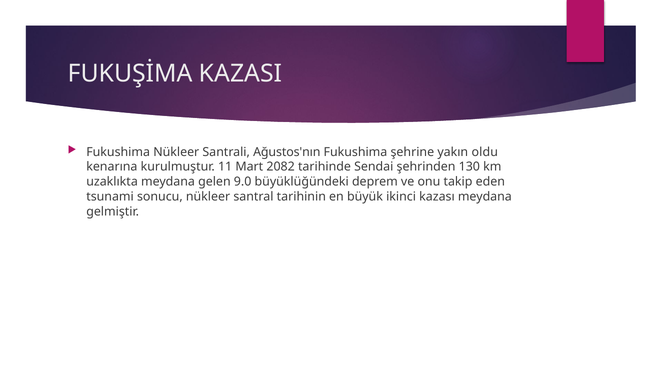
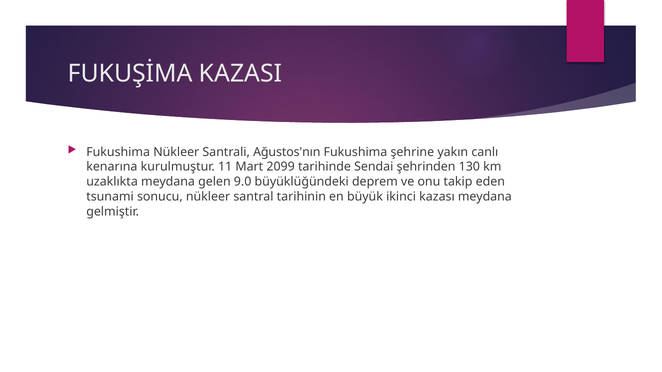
oldu: oldu -> canlı
2082: 2082 -> 2099
